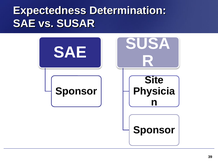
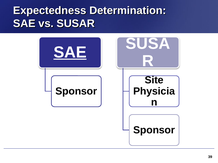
SAE at (70, 52) underline: none -> present
